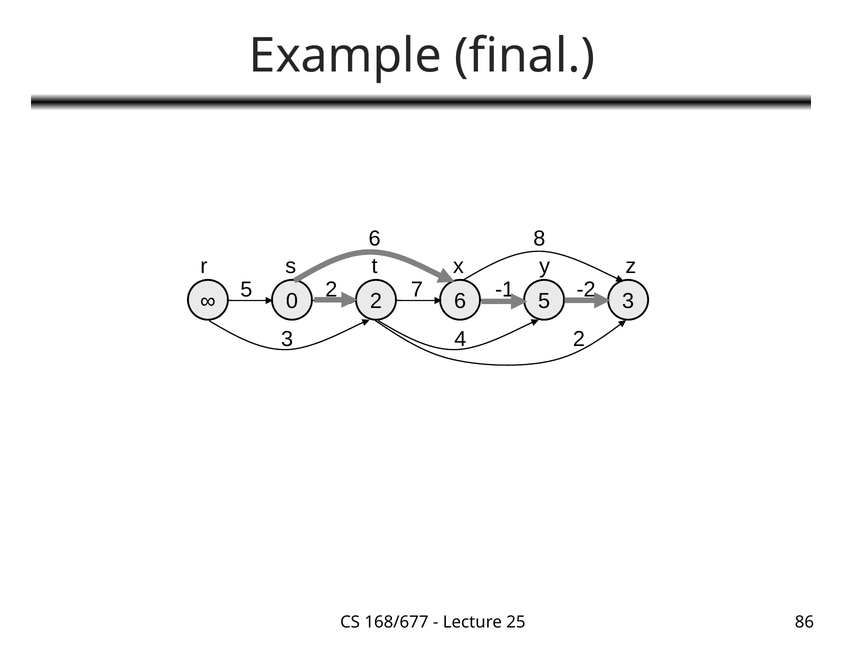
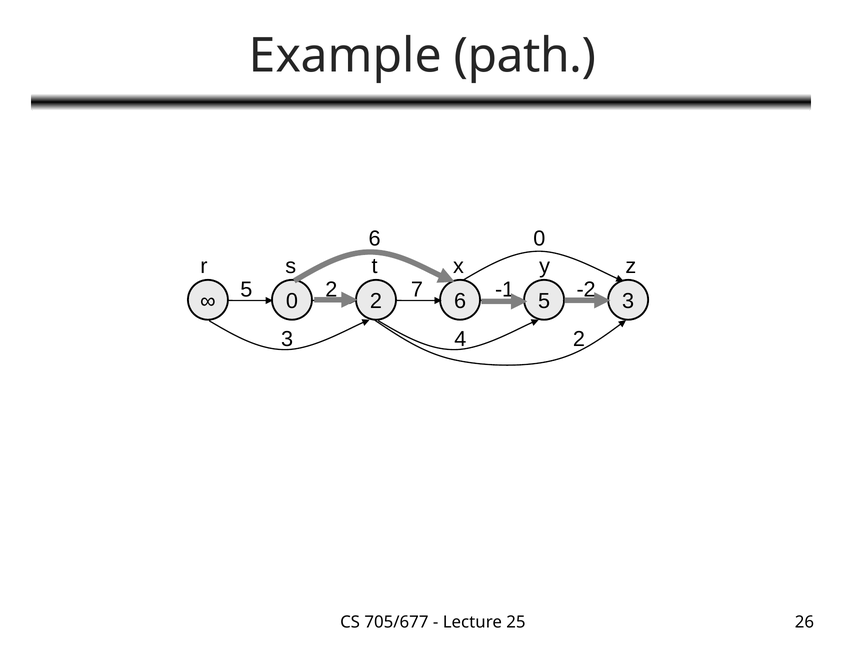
final: final -> path
6 8: 8 -> 0
168/677: 168/677 -> 705/677
86: 86 -> 26
